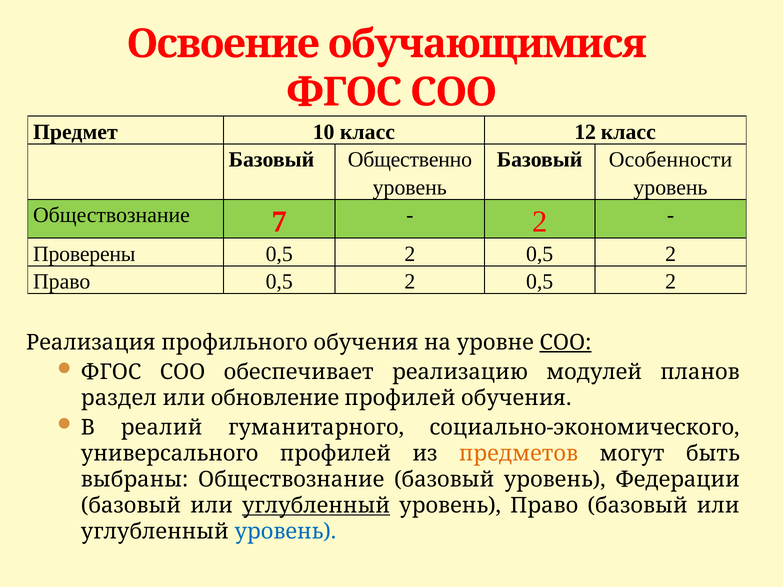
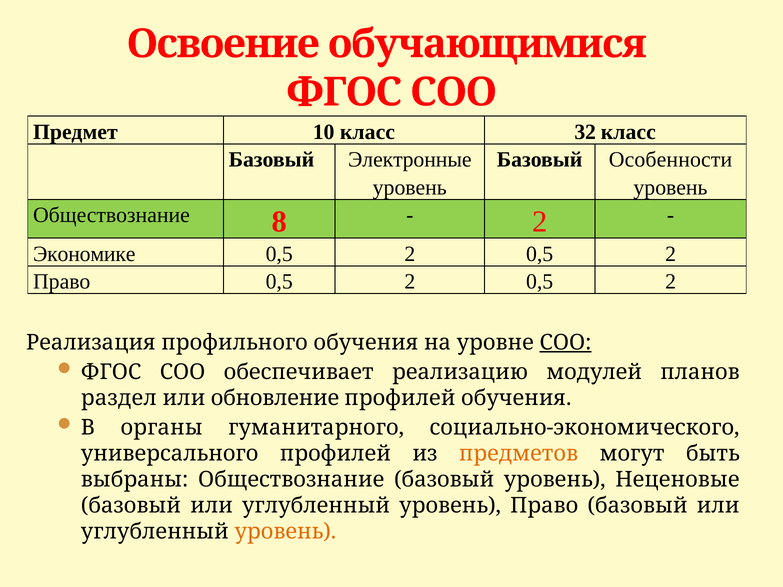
12: 12 -> 32
Общественно: Общественно -> Электронные
7: 7 -> 8
Проверены: Проверены -> Экономике
реалий: реалий -> органы
Федерации: Федерации -> Неценовые
углубленный at (316, 506) underline: present -> none
уровень at (285, 532) colour: blue -> orange
